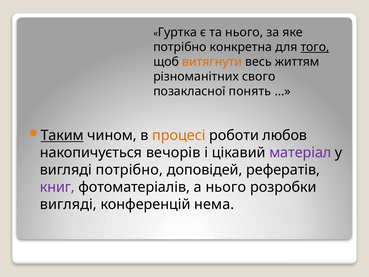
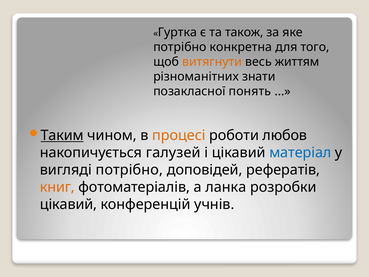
та нього: нього -> також
того underline: present -> none
свого: свого -> знати
вечорів: вечорів -> галузей
матеріал colour: purple -> blue
книг colour: purple -> orange
а нього: нього -> ланка
вигляді at (68, 204): вигляді -> цікавий
нема: нема -> учнів
